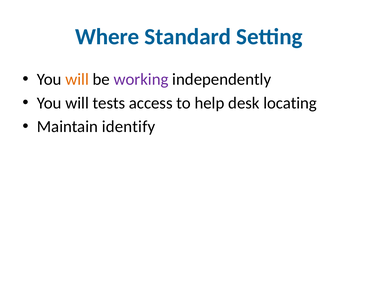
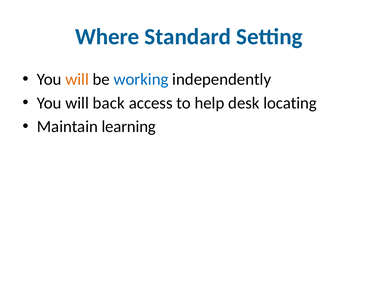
working colour: purple -> blue
tests: tests -> back
identify: identify -> learning
